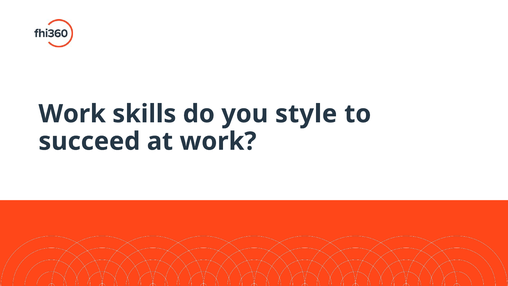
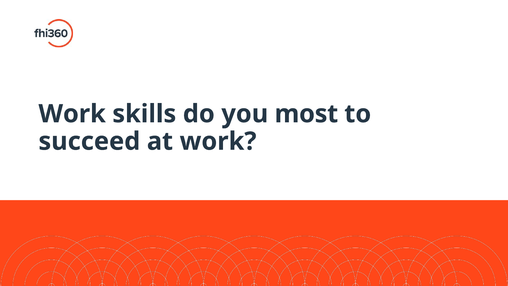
style: style -> most
